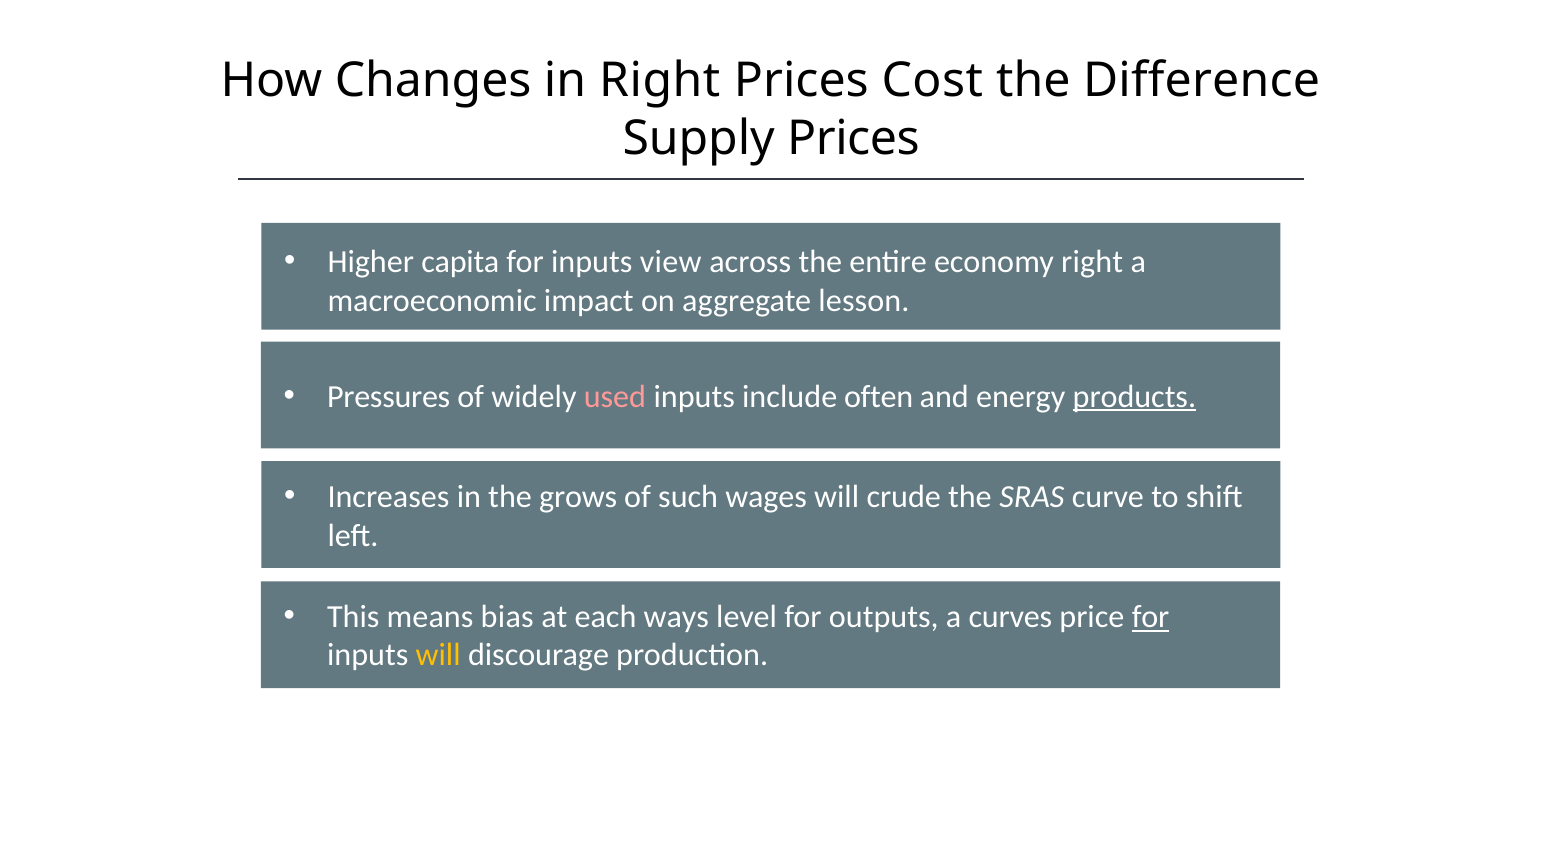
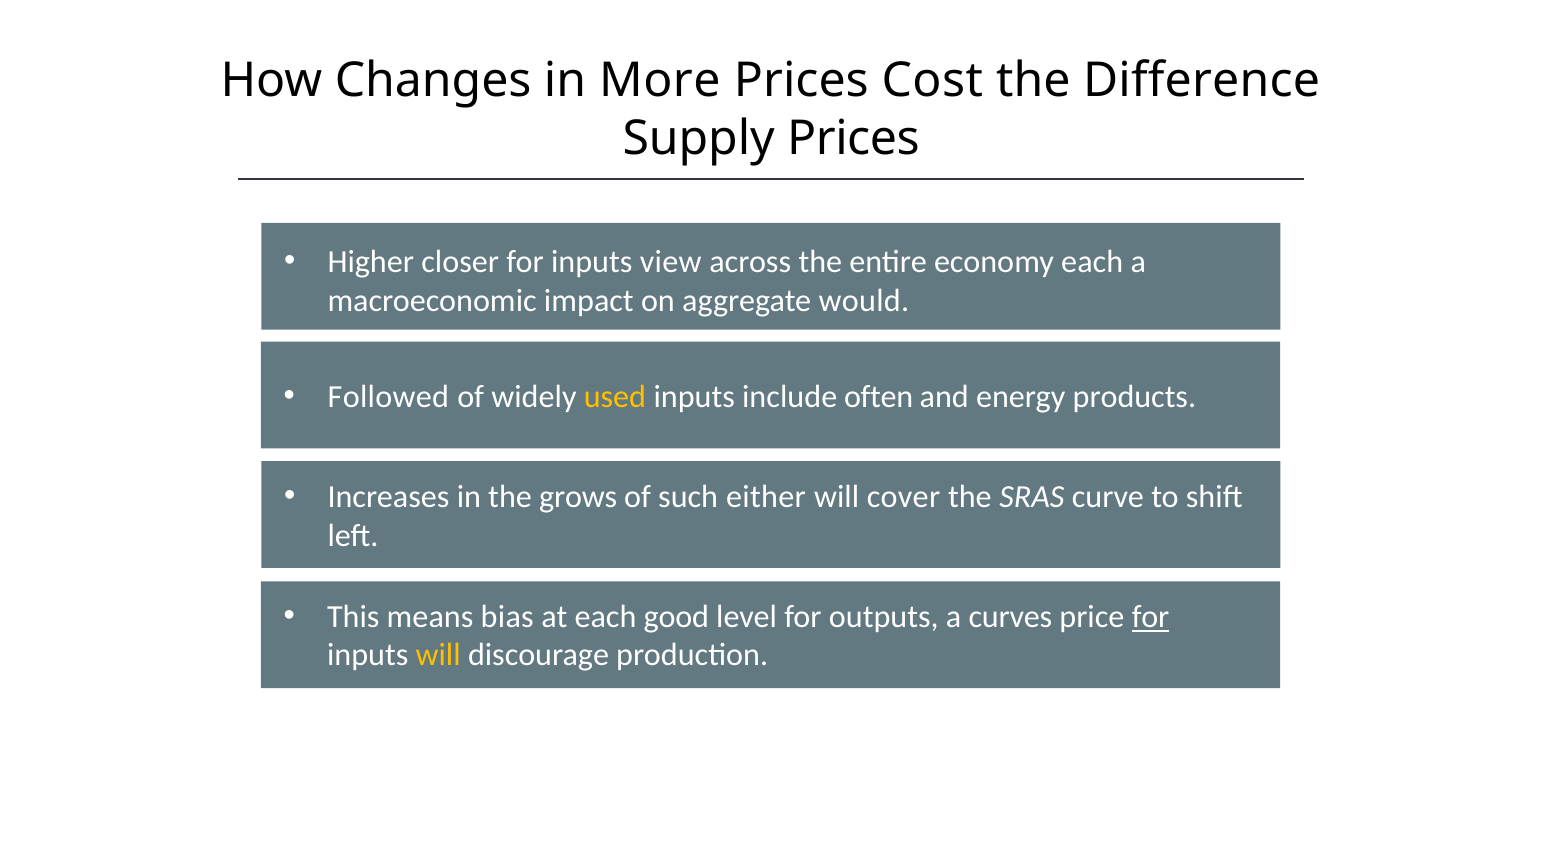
in Right: Right -> More
capita: capita -> closer
economy right: right -> each
lesson: lesson -> would
Pressures: Pressures -> Followed
used colour: pink -> yellow
products underline: present -> none
wages: wages -> either
crude: crude -> cover
ways: ways -> good
